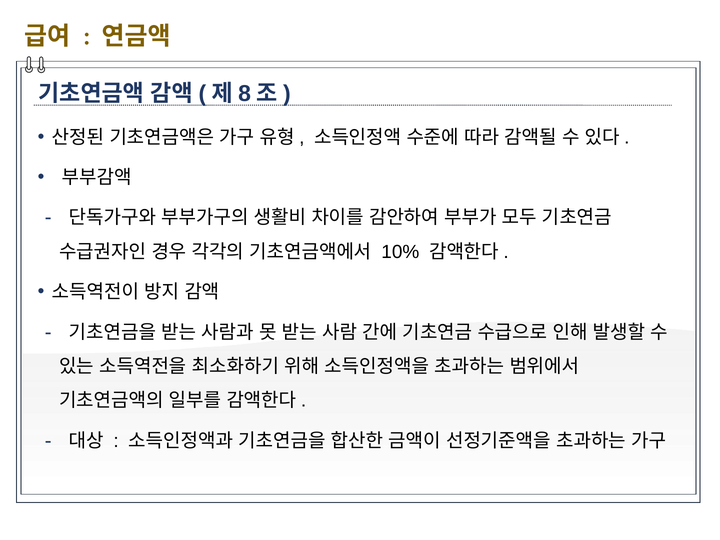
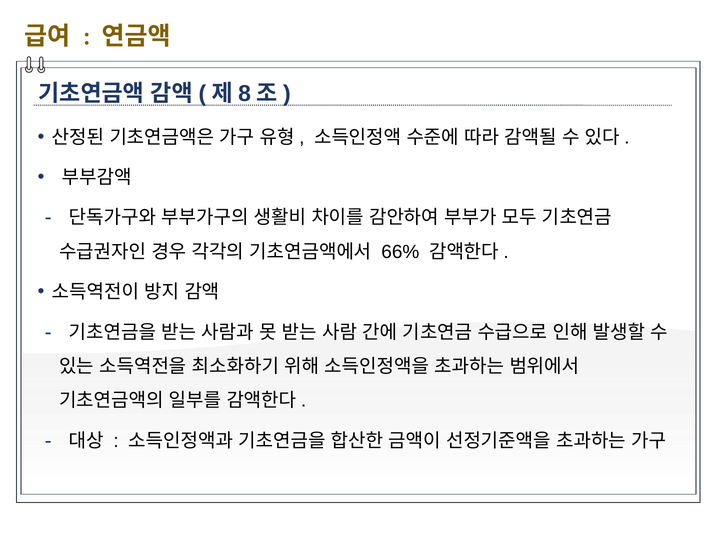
10%: 10% -> 66%
